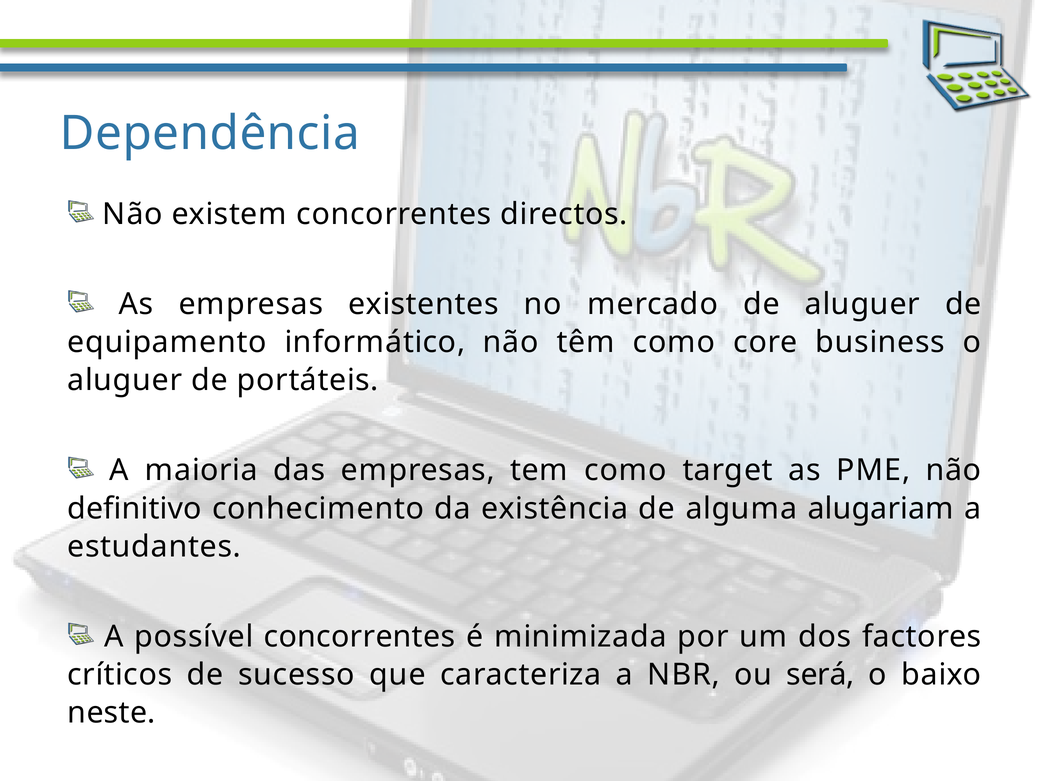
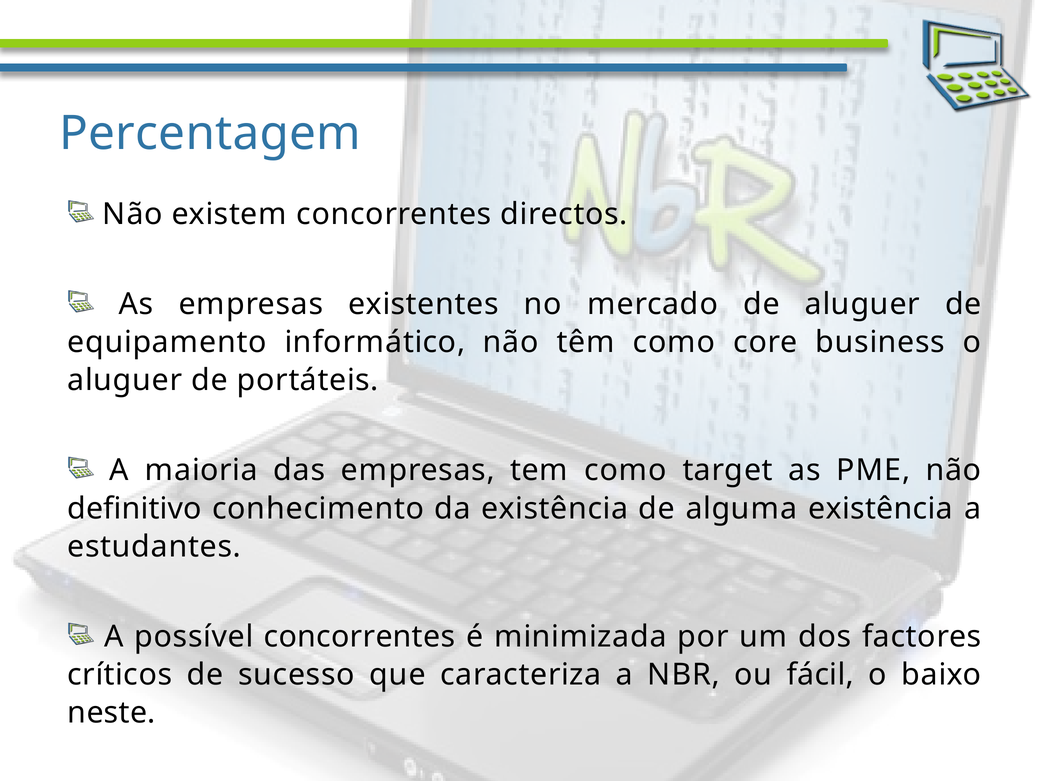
Dependência: Dependência -> Percentagem
alguma alugariam: alugariam -> existência
será: será -> fácil
